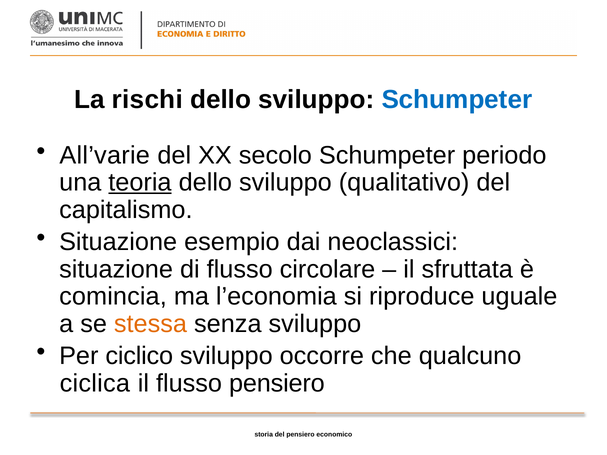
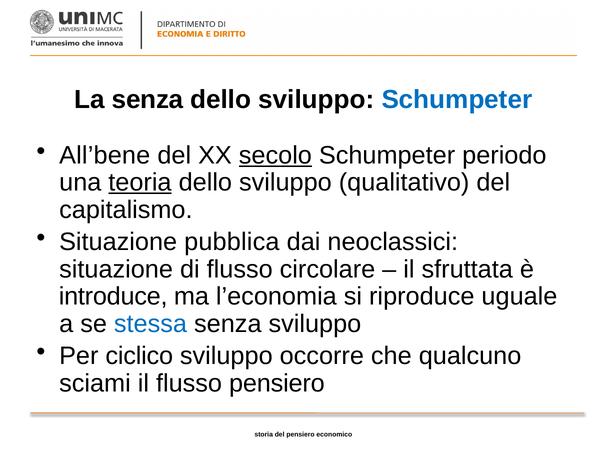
La rischi: rischi -> senza
All’varie: All’varie -> All’bene
secolo underline: none -> present
esempio: esempio -> pubblica
comincia: comincia -> introduce
stessa colour: orange -> blue
ciclica: ciclica -> sciami
